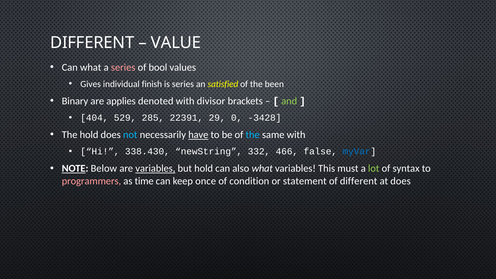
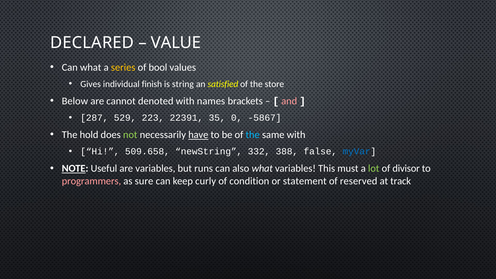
DIFFERENT at (92, 43): DIFFERENT -> DECLARED
series at (123, 67) colour: pink -> yellow
is series: series -> string
been: been -> store
Binary: Binary -> Below
applies: applies -> cannot
divisor: divisor -> names
and colour: light green -> pink
404: 404 -> 287
285: 285 -> 223
29: 29 -> 35
-3428: -3428 -> -5867
not colour: light blue -> light green
338.430: 338.430 -> 509.658
466: 466 -> 388
Below: Below -> Useful
variables at (155, 169) underline: present -> none
but hold: hold -> runs
syntax: syntax -> divisor
time: time -> sure
once: once -> curly
of different: different -> reserved
at does: does -> track
